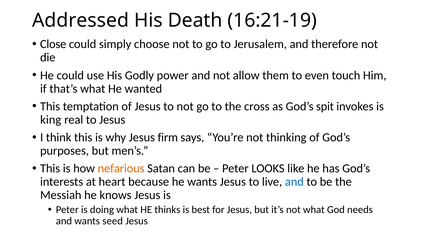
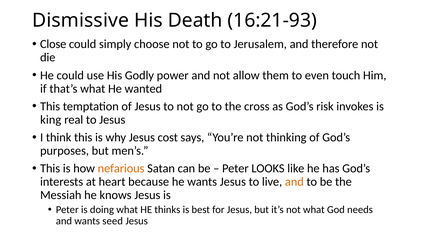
Addressed: Addressed -> Dismissive
16:21-19: 16:21-19 -> 16:21-93
spit: spit -> risk
firm: firm -> cost
and at (294, 181) colour: blue -> orange
